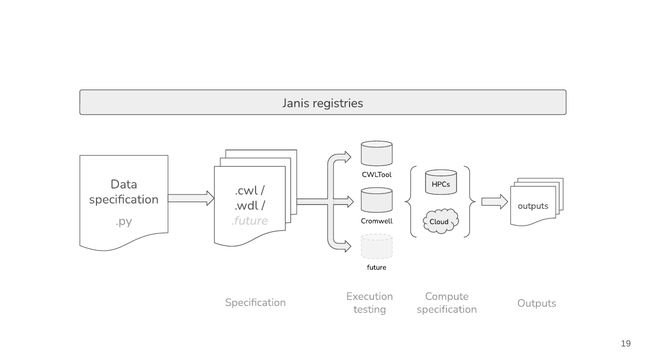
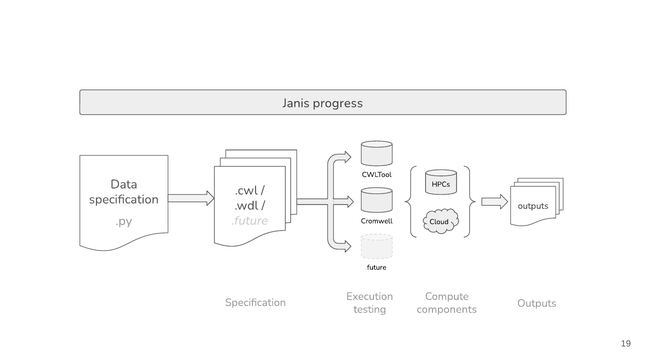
registries: registries -> progress
specification at (447, 310): specification -> components
